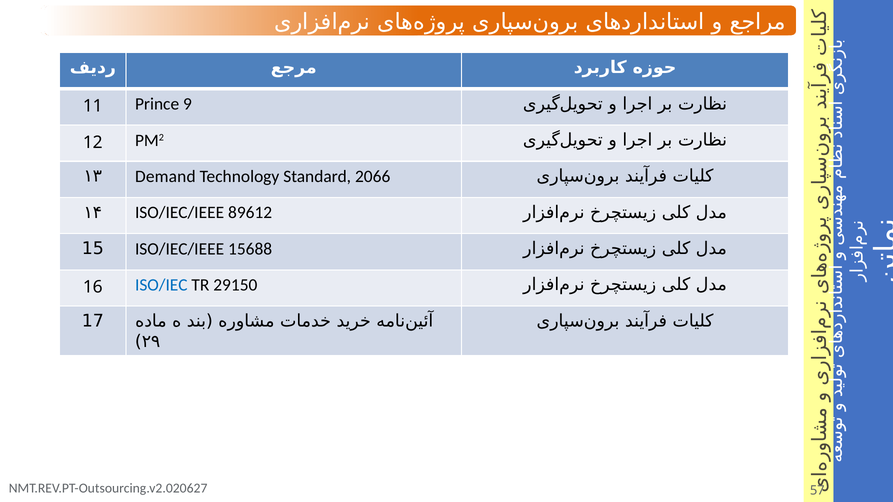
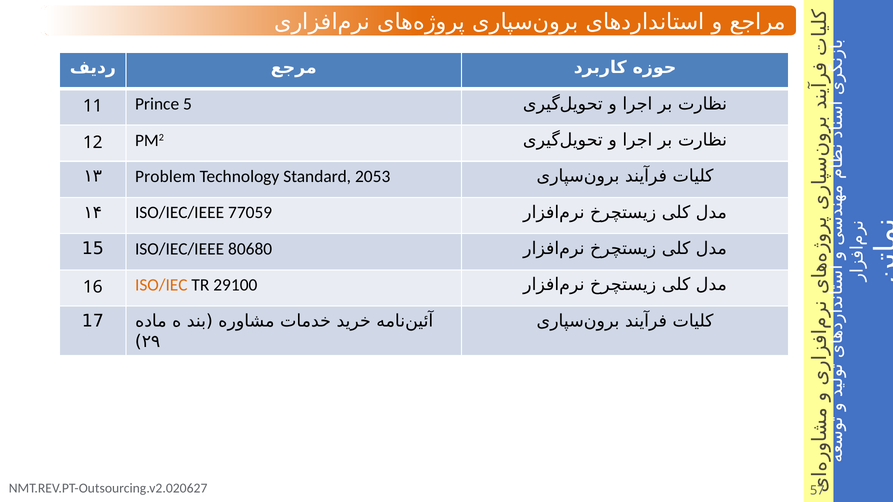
9: 9 -> 5
Demand: Demand -> Problem
2066: 2066 -> 2053
89612: 89612 -> 77059
15688: 15688 -> 80680
ISO/IEC colour: blue -> orange
29150: 29150 -> 29100
